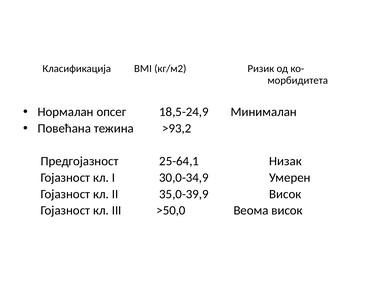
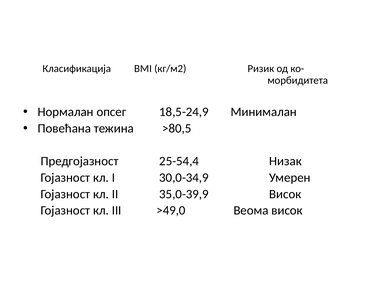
>93,2: >93,2 -> >80,5
25-64,1: 25-64,1 -> 25-54,4
>50,0: >50,0 -> >49,0
